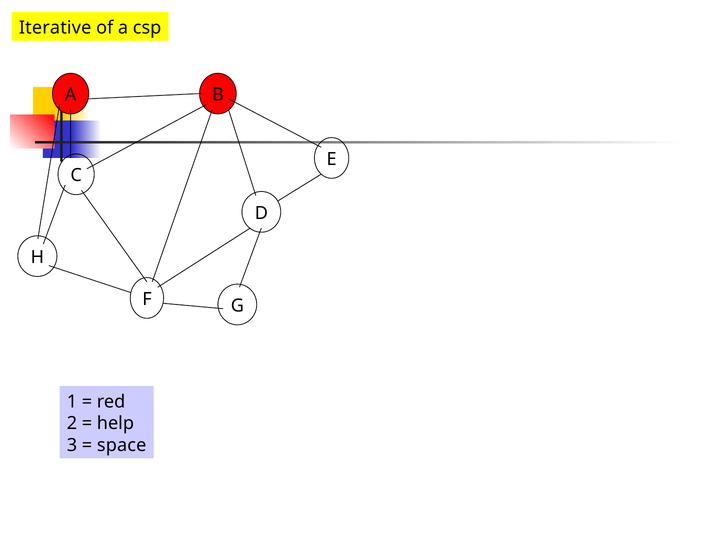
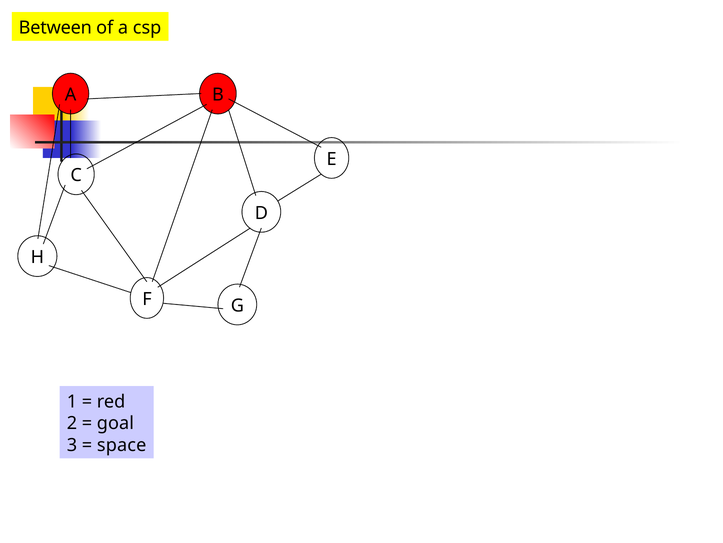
Iterative: Iterative -> Between
help: help -> goal
